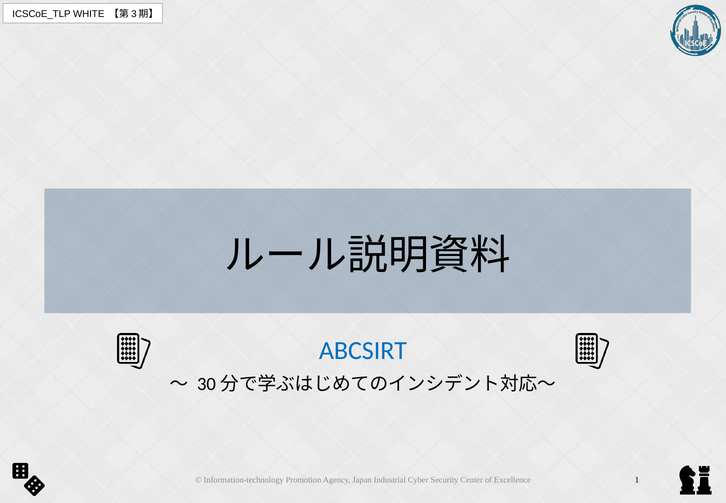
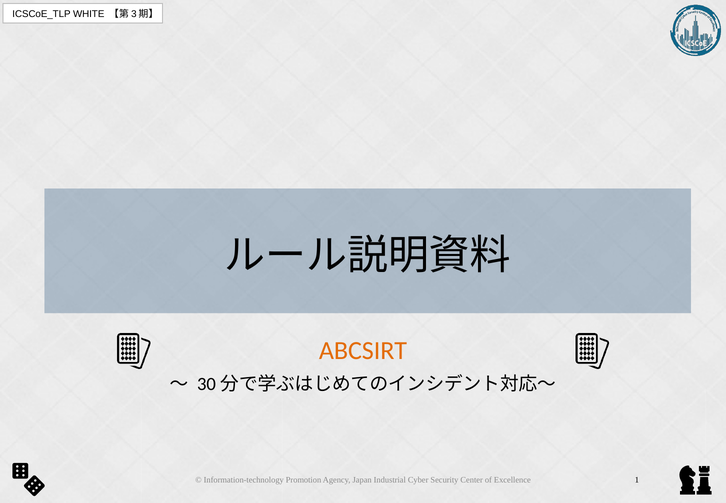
ABCSIRT colour: blue -> orange
